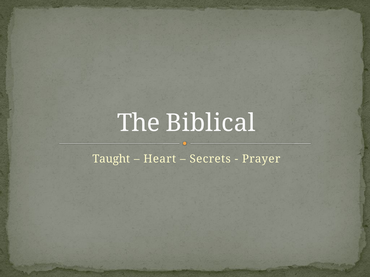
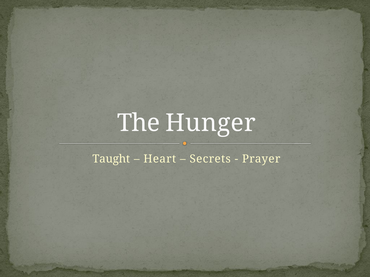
Biblical: Biblical -> Hunger
